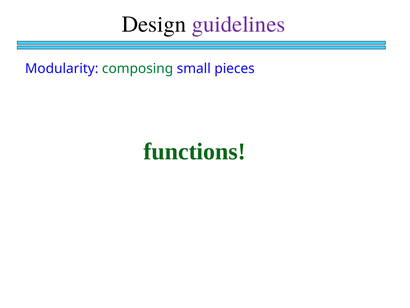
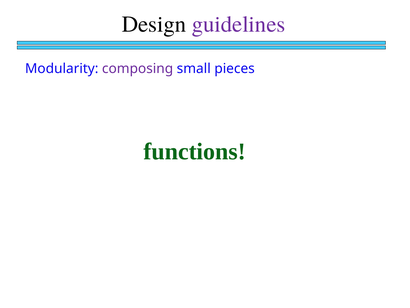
composing colour: green -> purple
